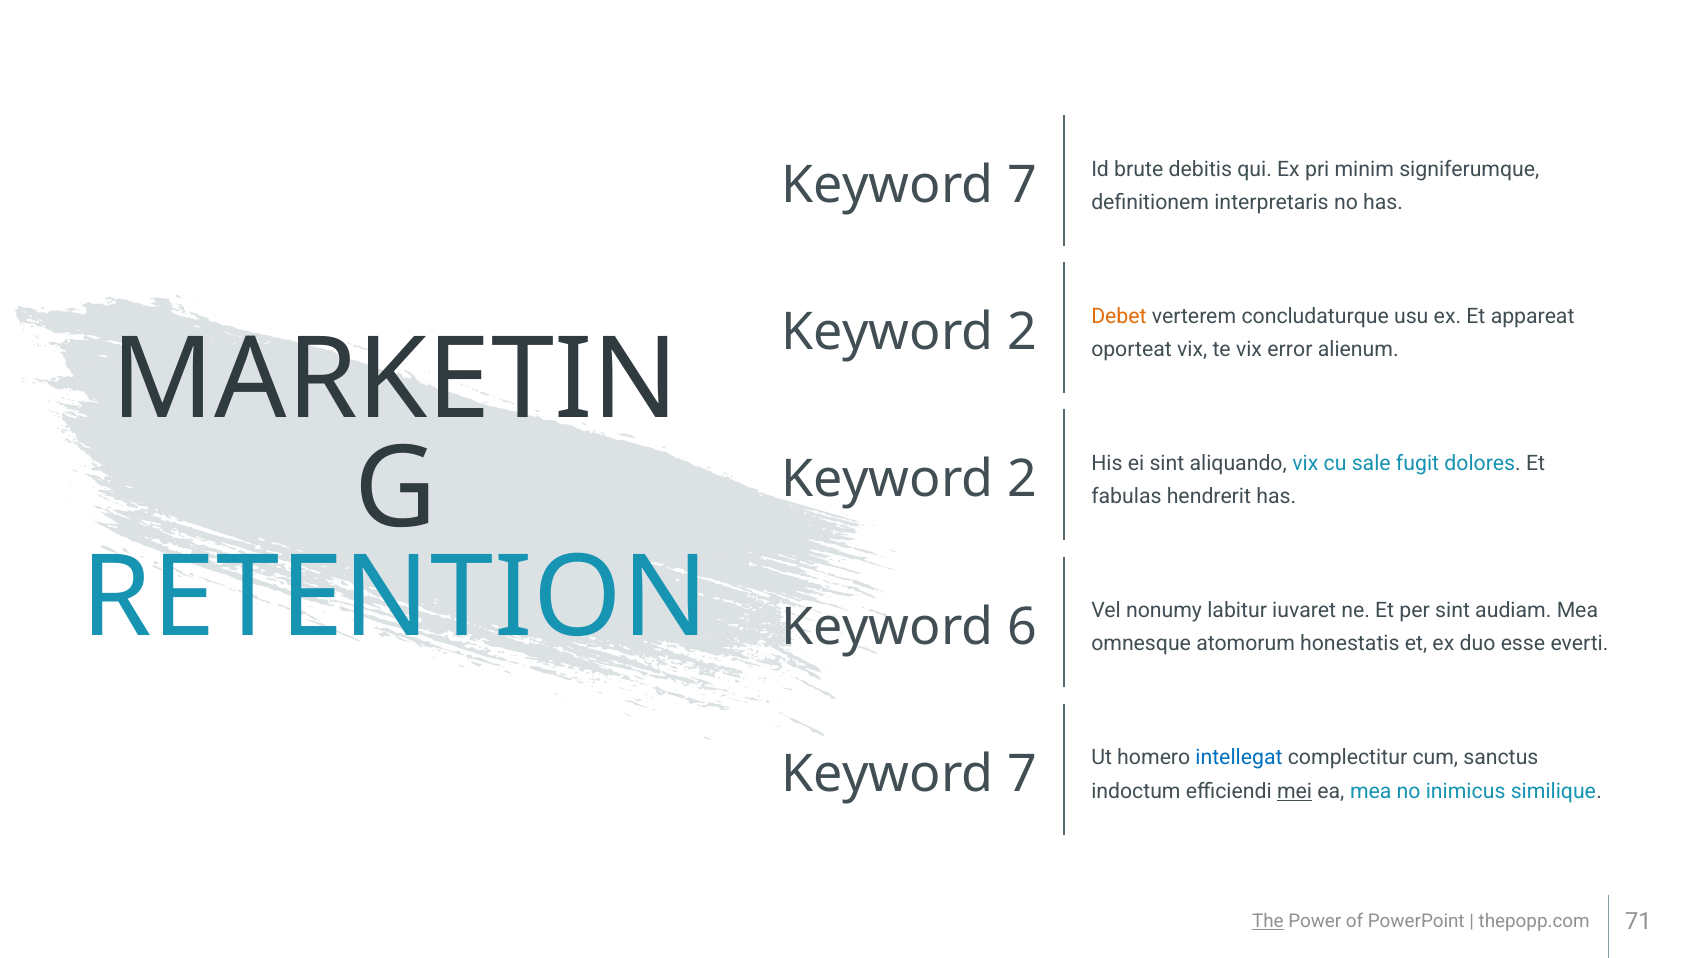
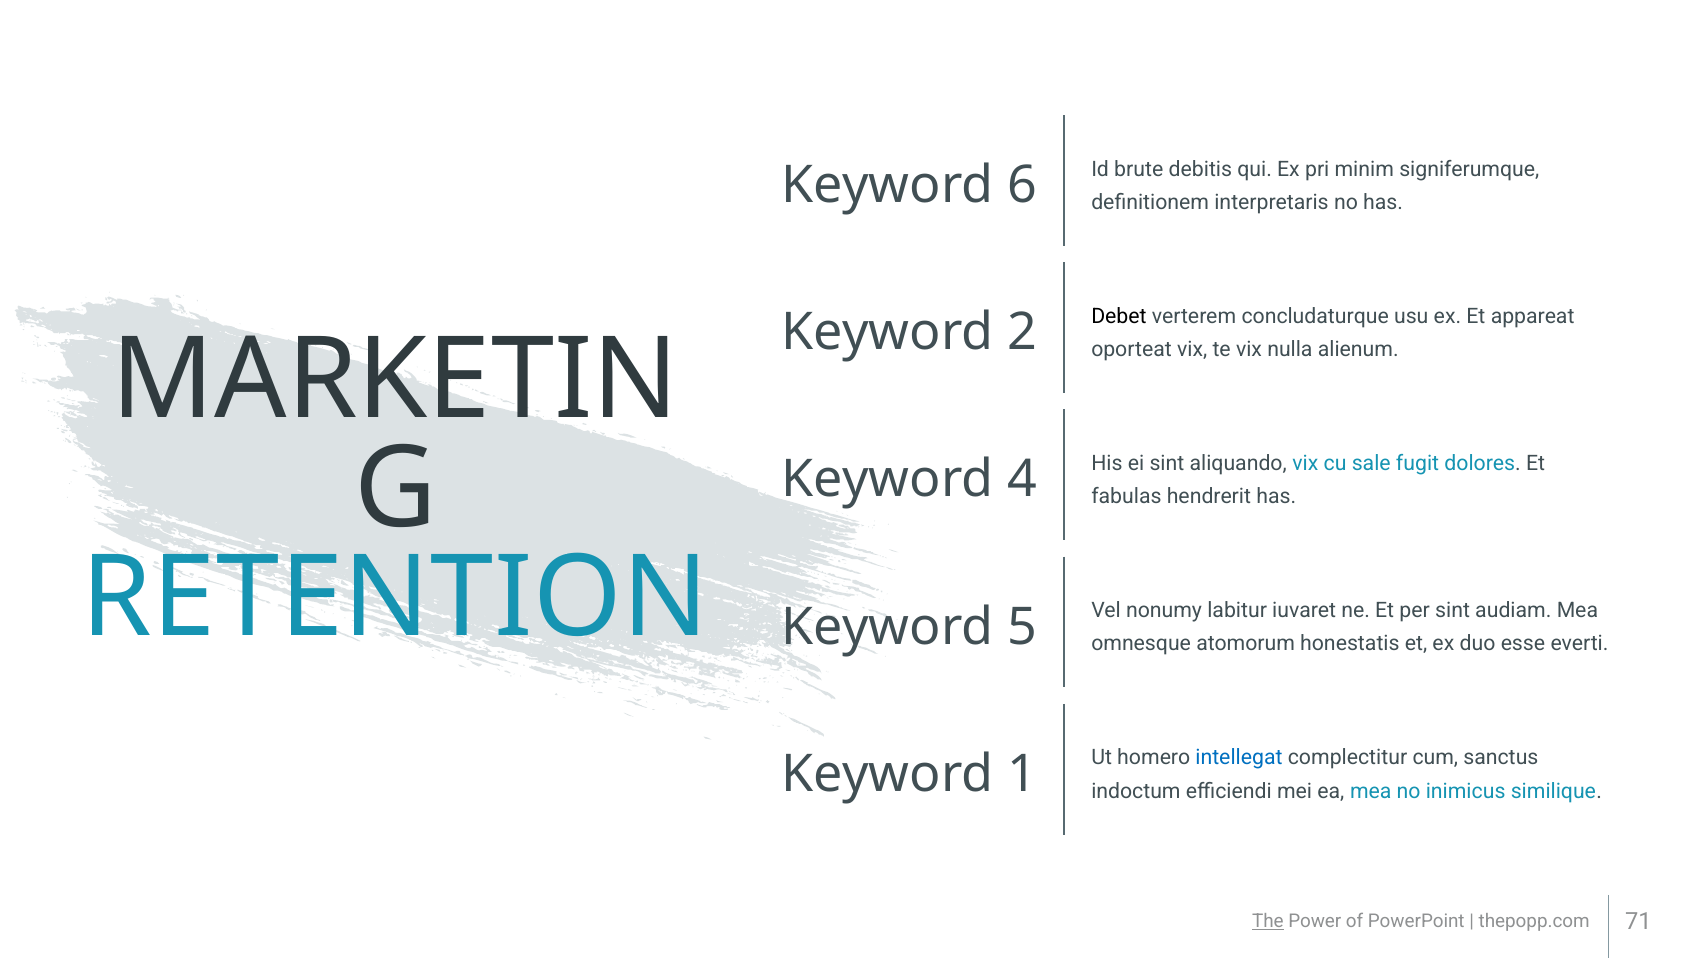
7 at (1022, 185): 7 -> 6
Debet colour: orange -> black
error: error -> nulla
2 at (1022, 479): 2 -> 4
6: 6 -> 5
7 at (1022, 773): 7 -> 1
mei underline: present -> none
